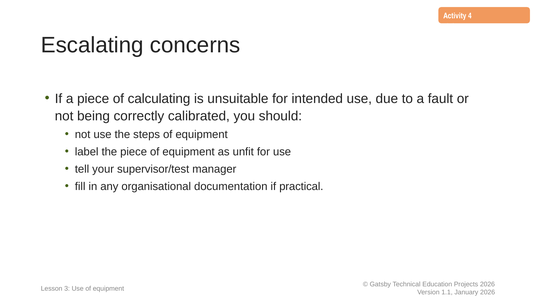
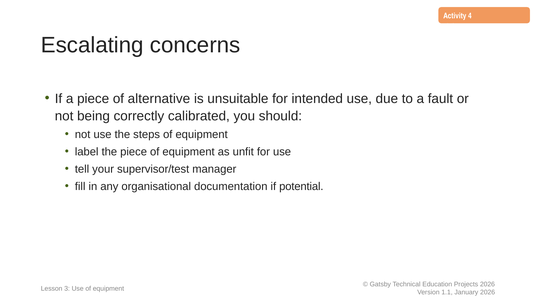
calculating: calculating -> alternative
practical: practical -> potential
